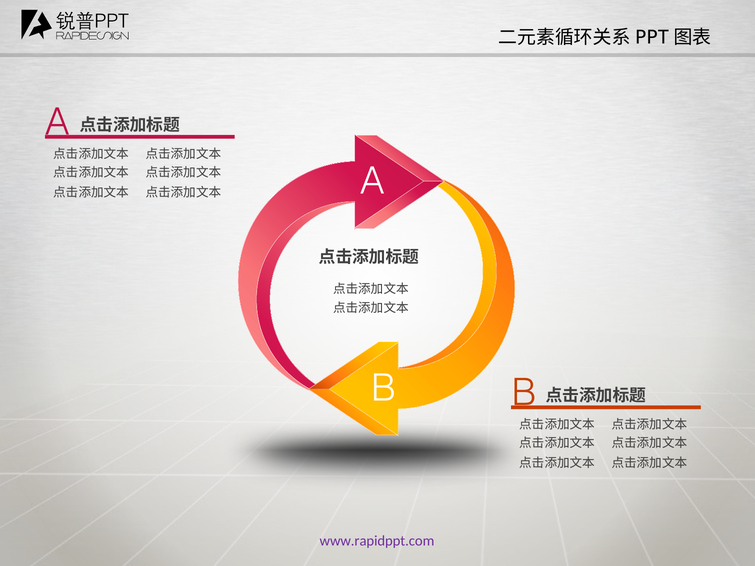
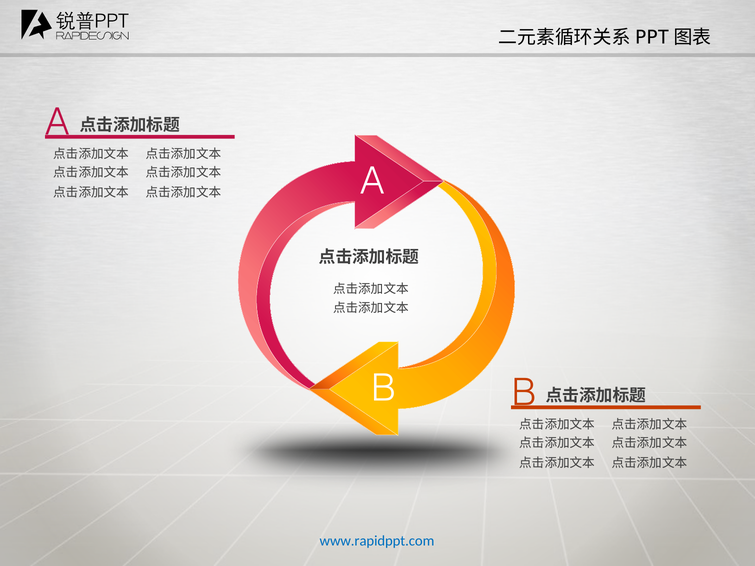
www.rapidppt.com colour: purple -> blue
